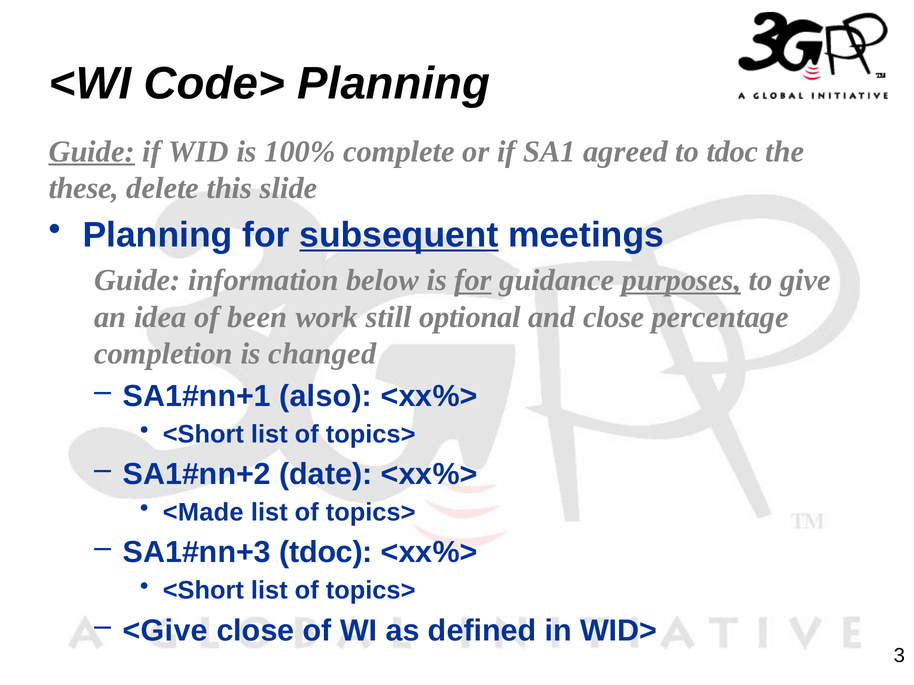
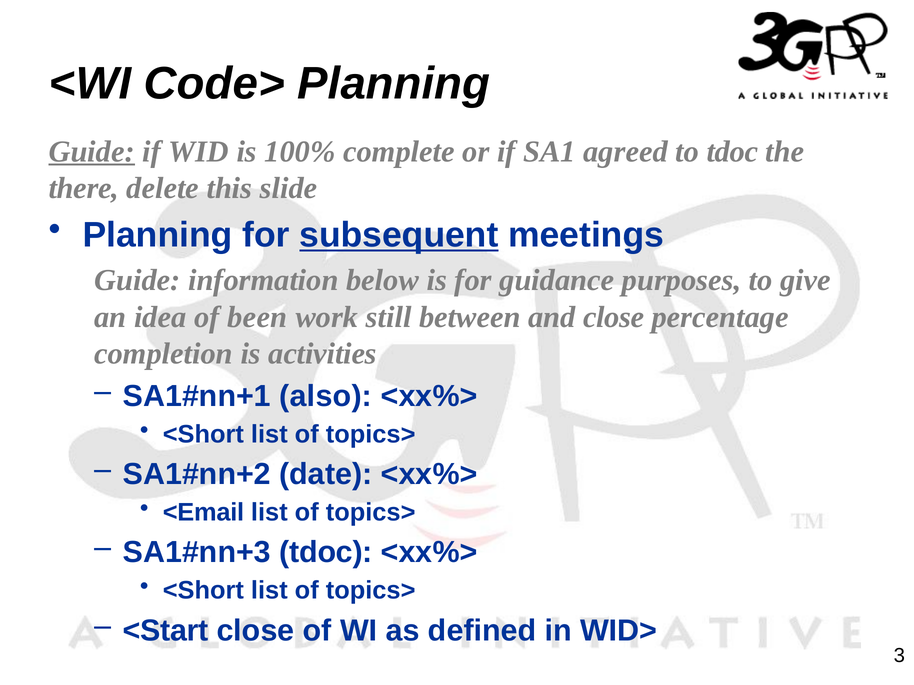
these: these -> there
for at (473, 281) underline: present -> none
purposes underline: present -> none
optional: optional -> between
changed: changed -> activities
<Made: <Made -> <Email
<Give: <Give -> <Start
